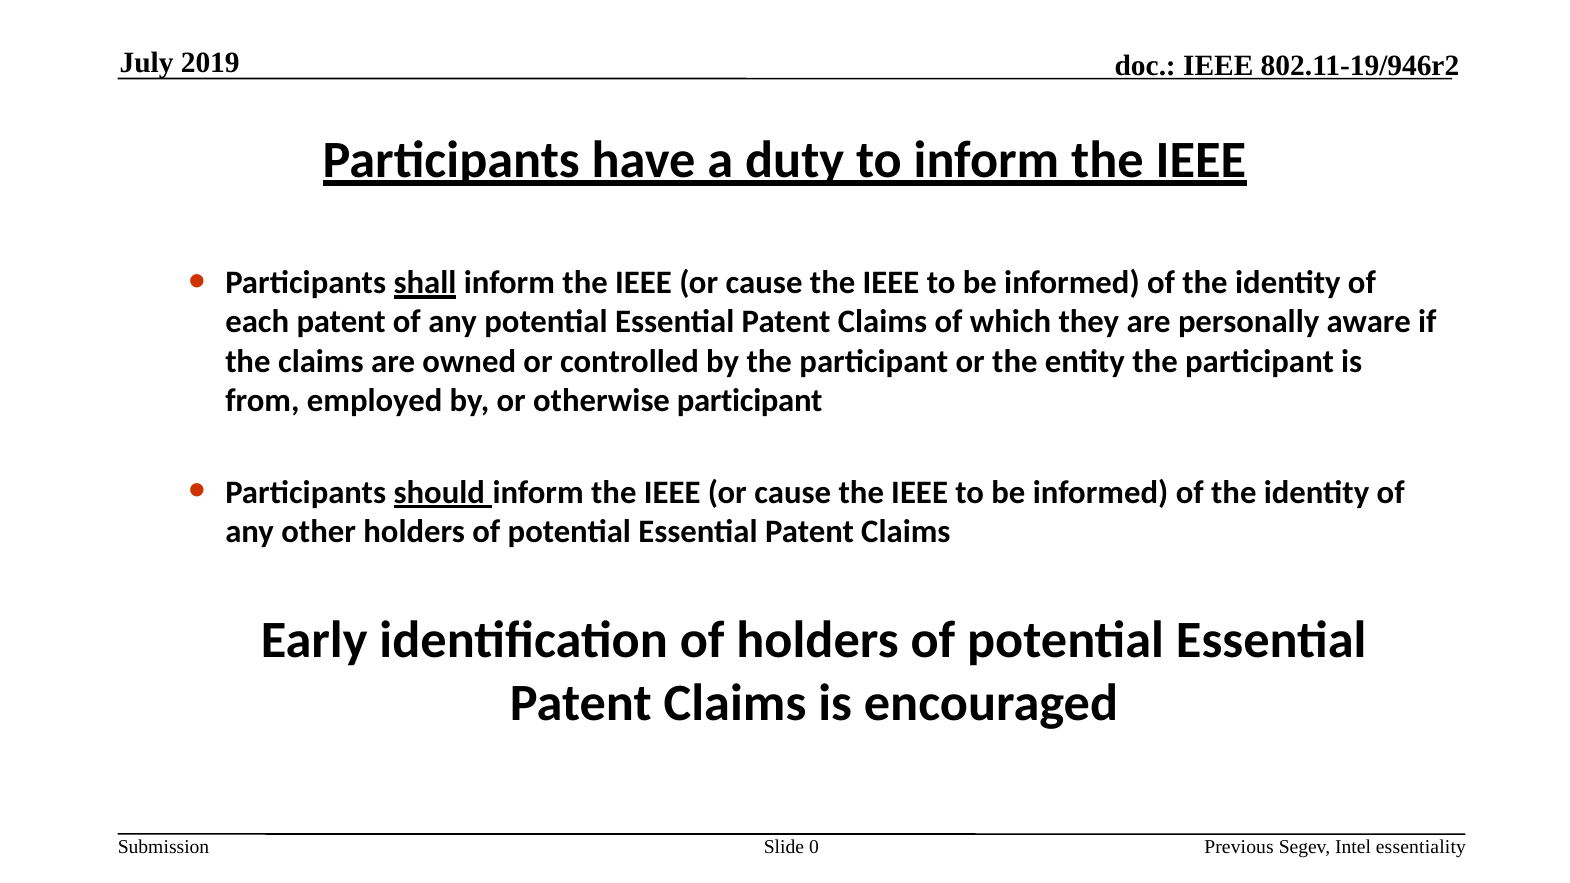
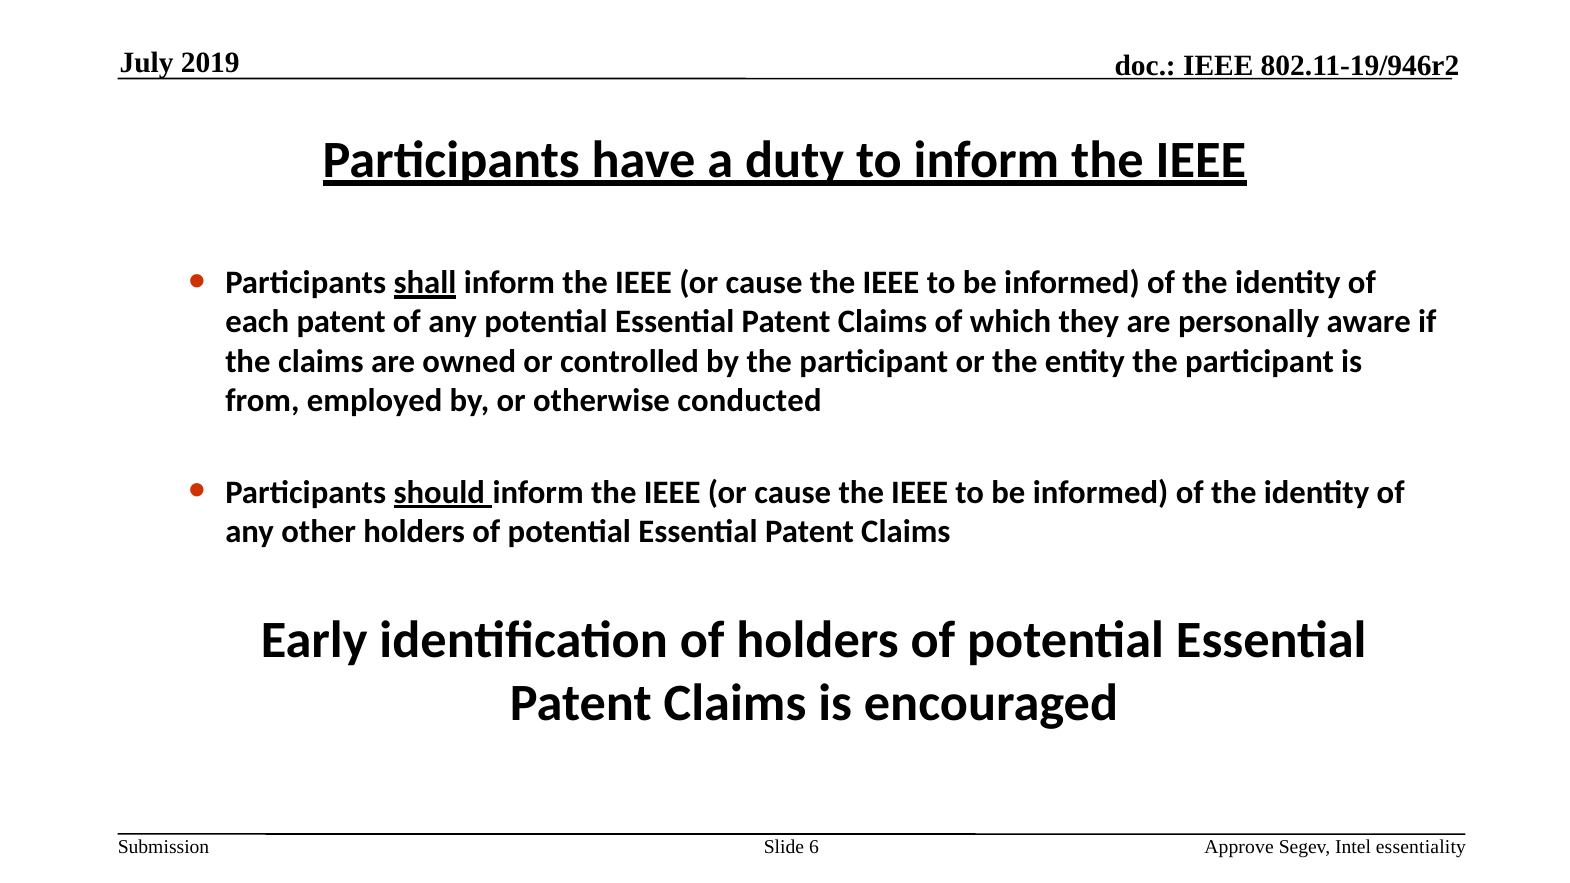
otherwise participant: participant -> conducted
0: 0 -> 6
Previous: Previous -> Approve
